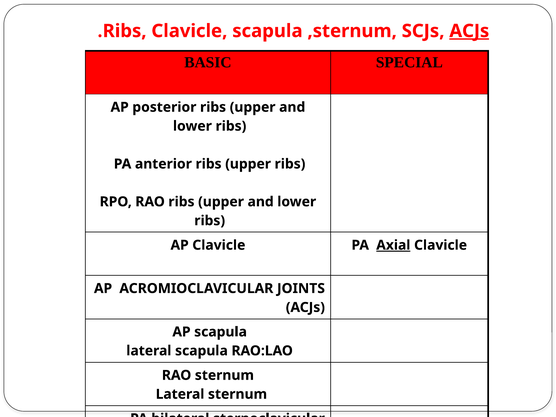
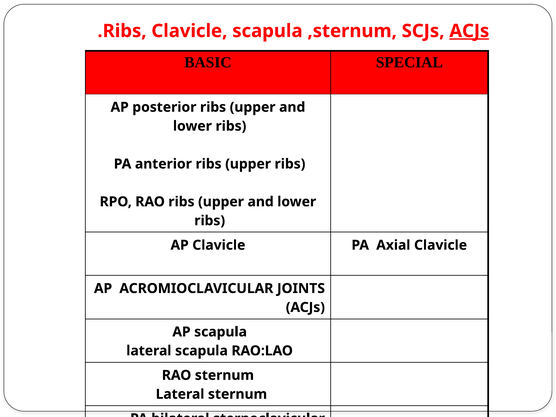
Axial underline: present -> none
